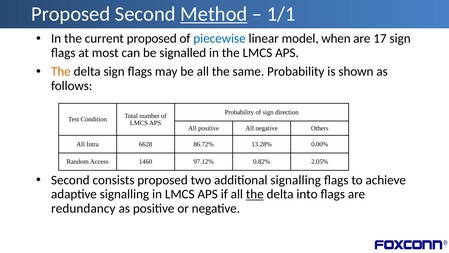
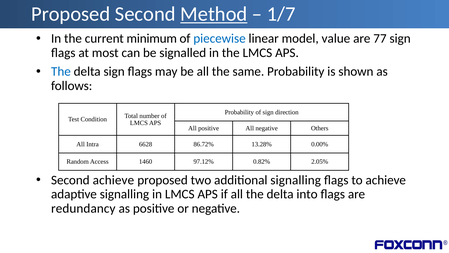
1/1: 1/1 -> 1/7
current proposed: proposed -> minimum
when: when -> value
17: 17 -> 77
The at (61, 71) colour: orange -> blue
Second consists: consists -> achieve
the at (255, 194) underline: present -> none
